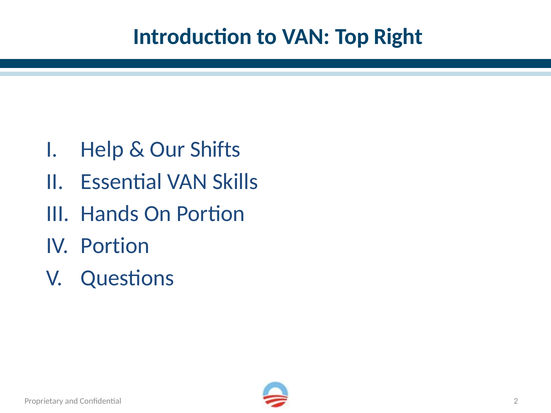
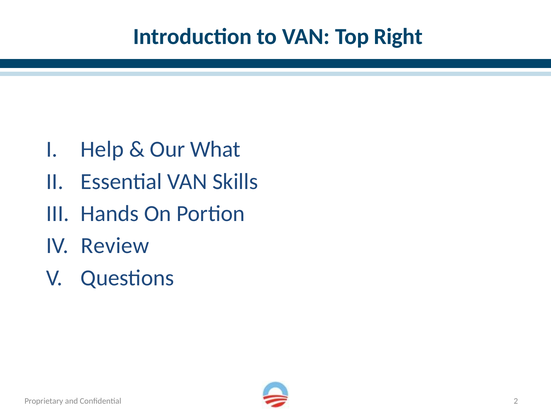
Shifts: Shifts -> What
Portion at (115, 246): Portion -> Review
